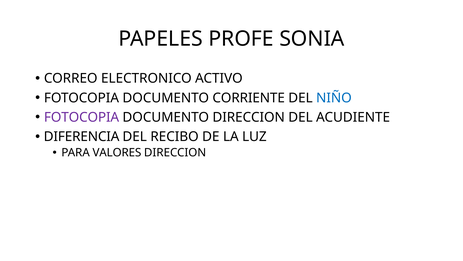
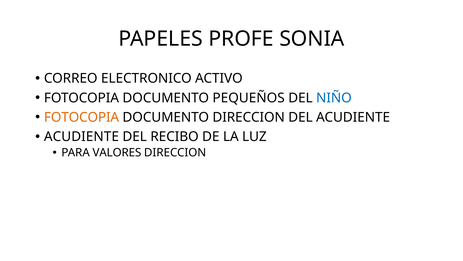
CORRIENTE: CORRIENTE -> PEQUEÑOS
FOTOCOPIA at (82, 117) colour: purple -> orange
DIFERENCIA at (82, 137): DIFERENCIA -> ACUDIENTE
